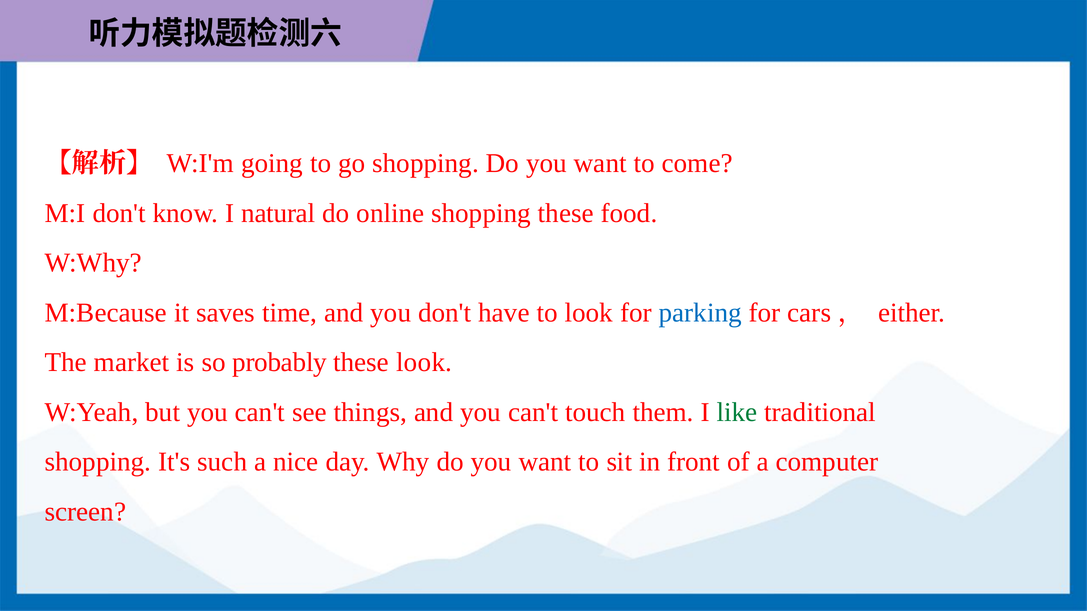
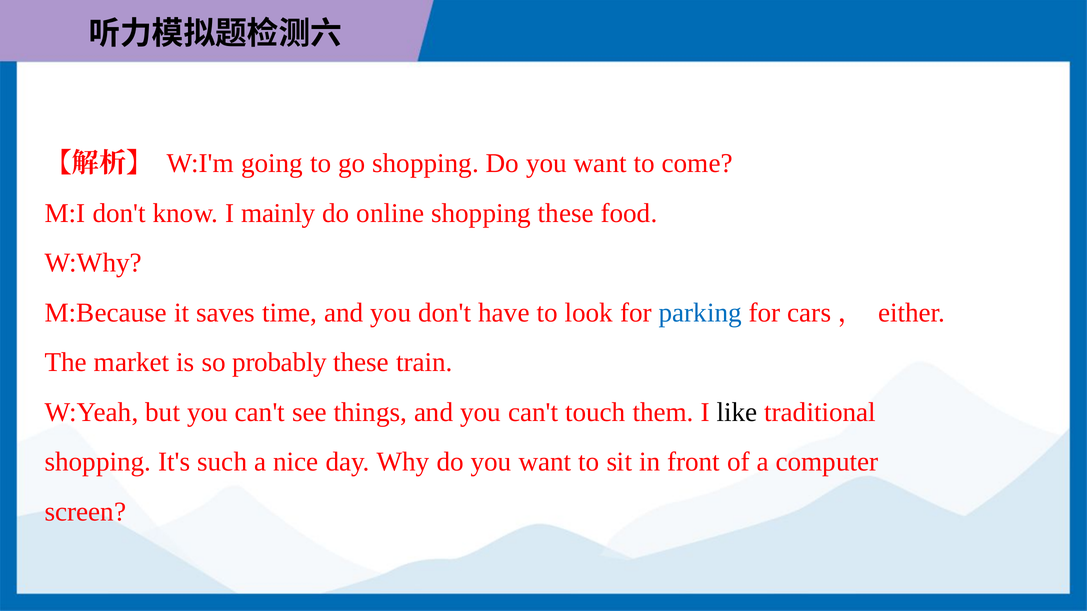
natural: natural -> mainly
these look: look -> train
like colour: green -> black
